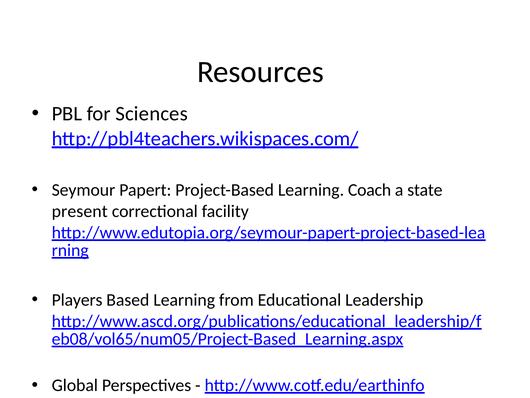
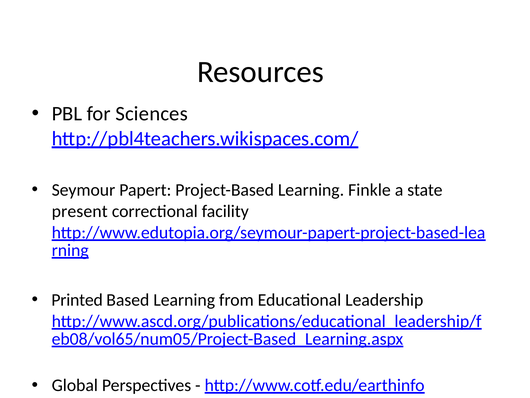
Coach: Coach -> Finkle
Players: Players -> Printed
